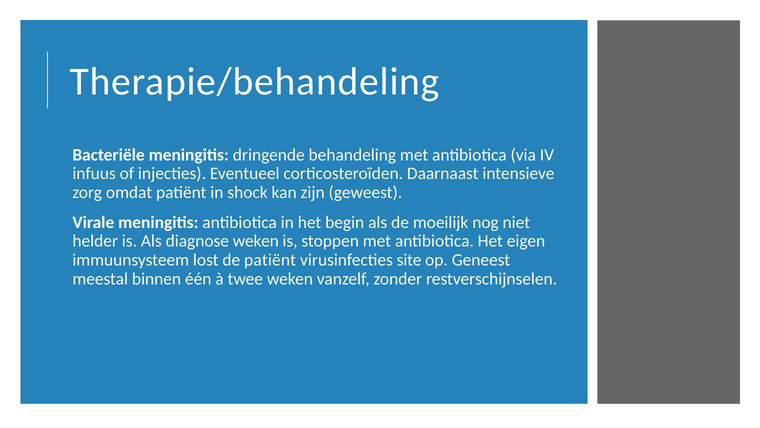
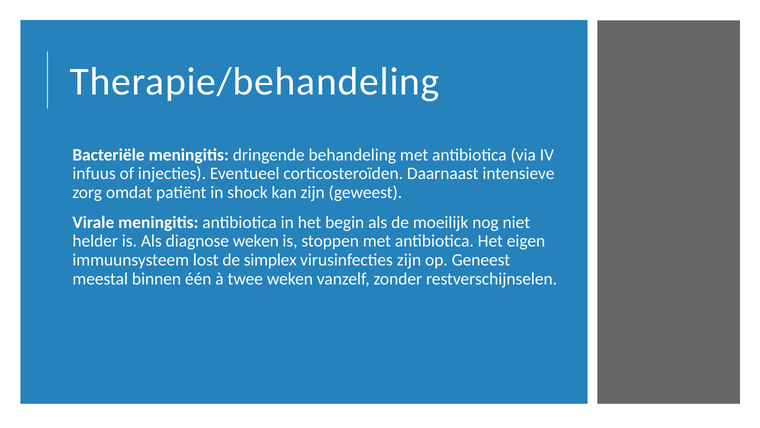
de patiënt: patiënt -> simplex
virusinfecties site: site -> zijn
